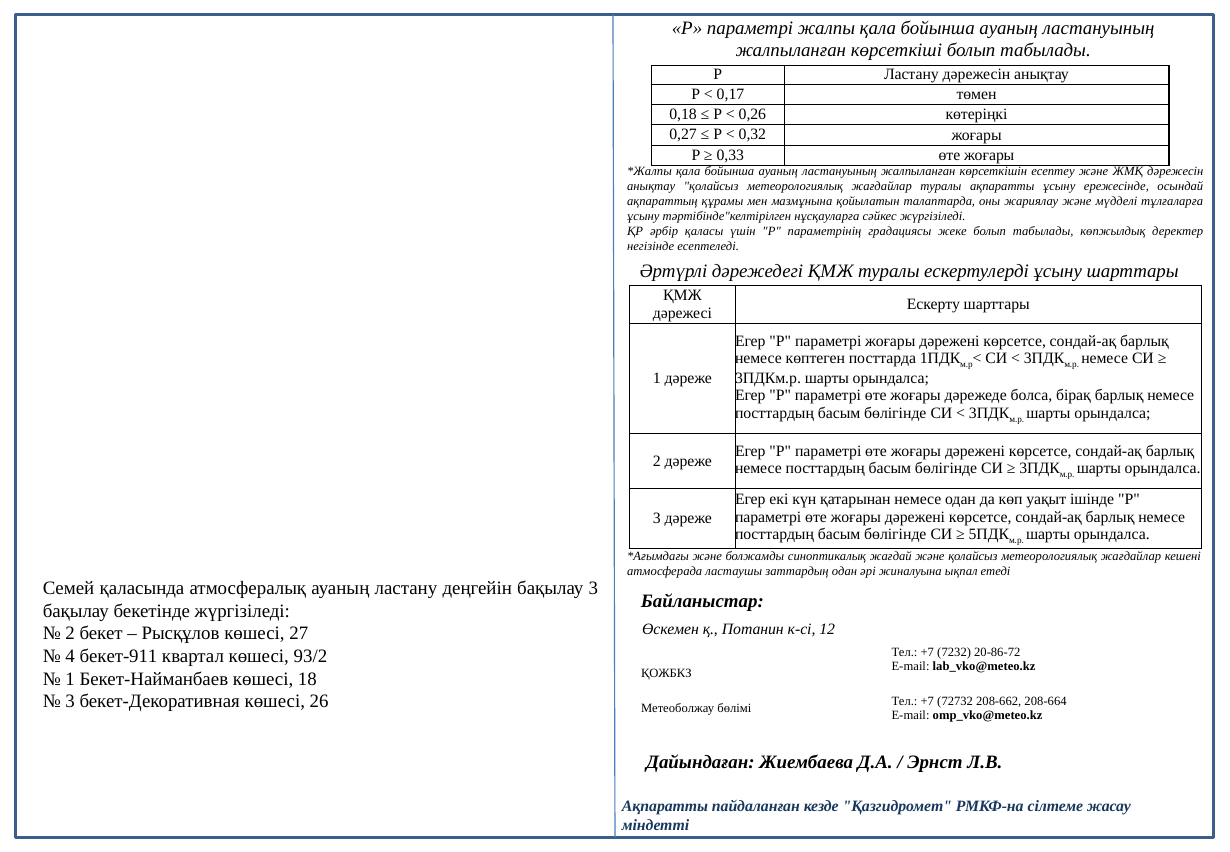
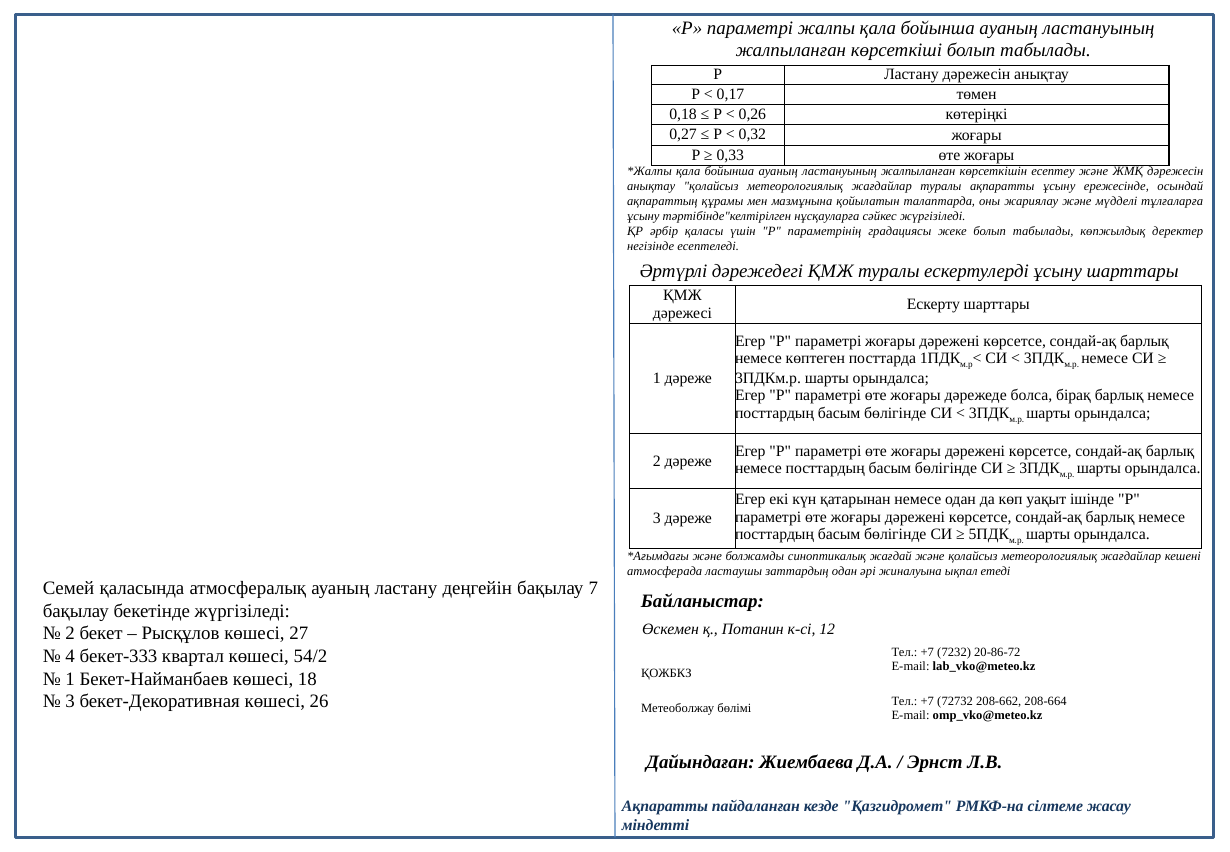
бақылау 3: 3 -> 7
бекет-911: бекет-911 -> бекет-333
93/2: 93/2 -> 54/2
